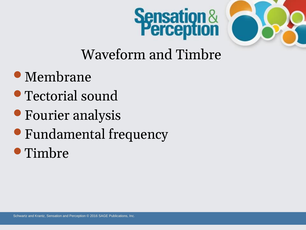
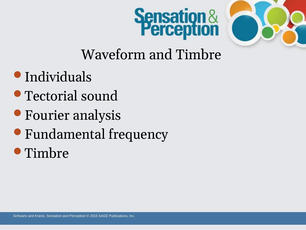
Membrane: Membrane -> Individuals
